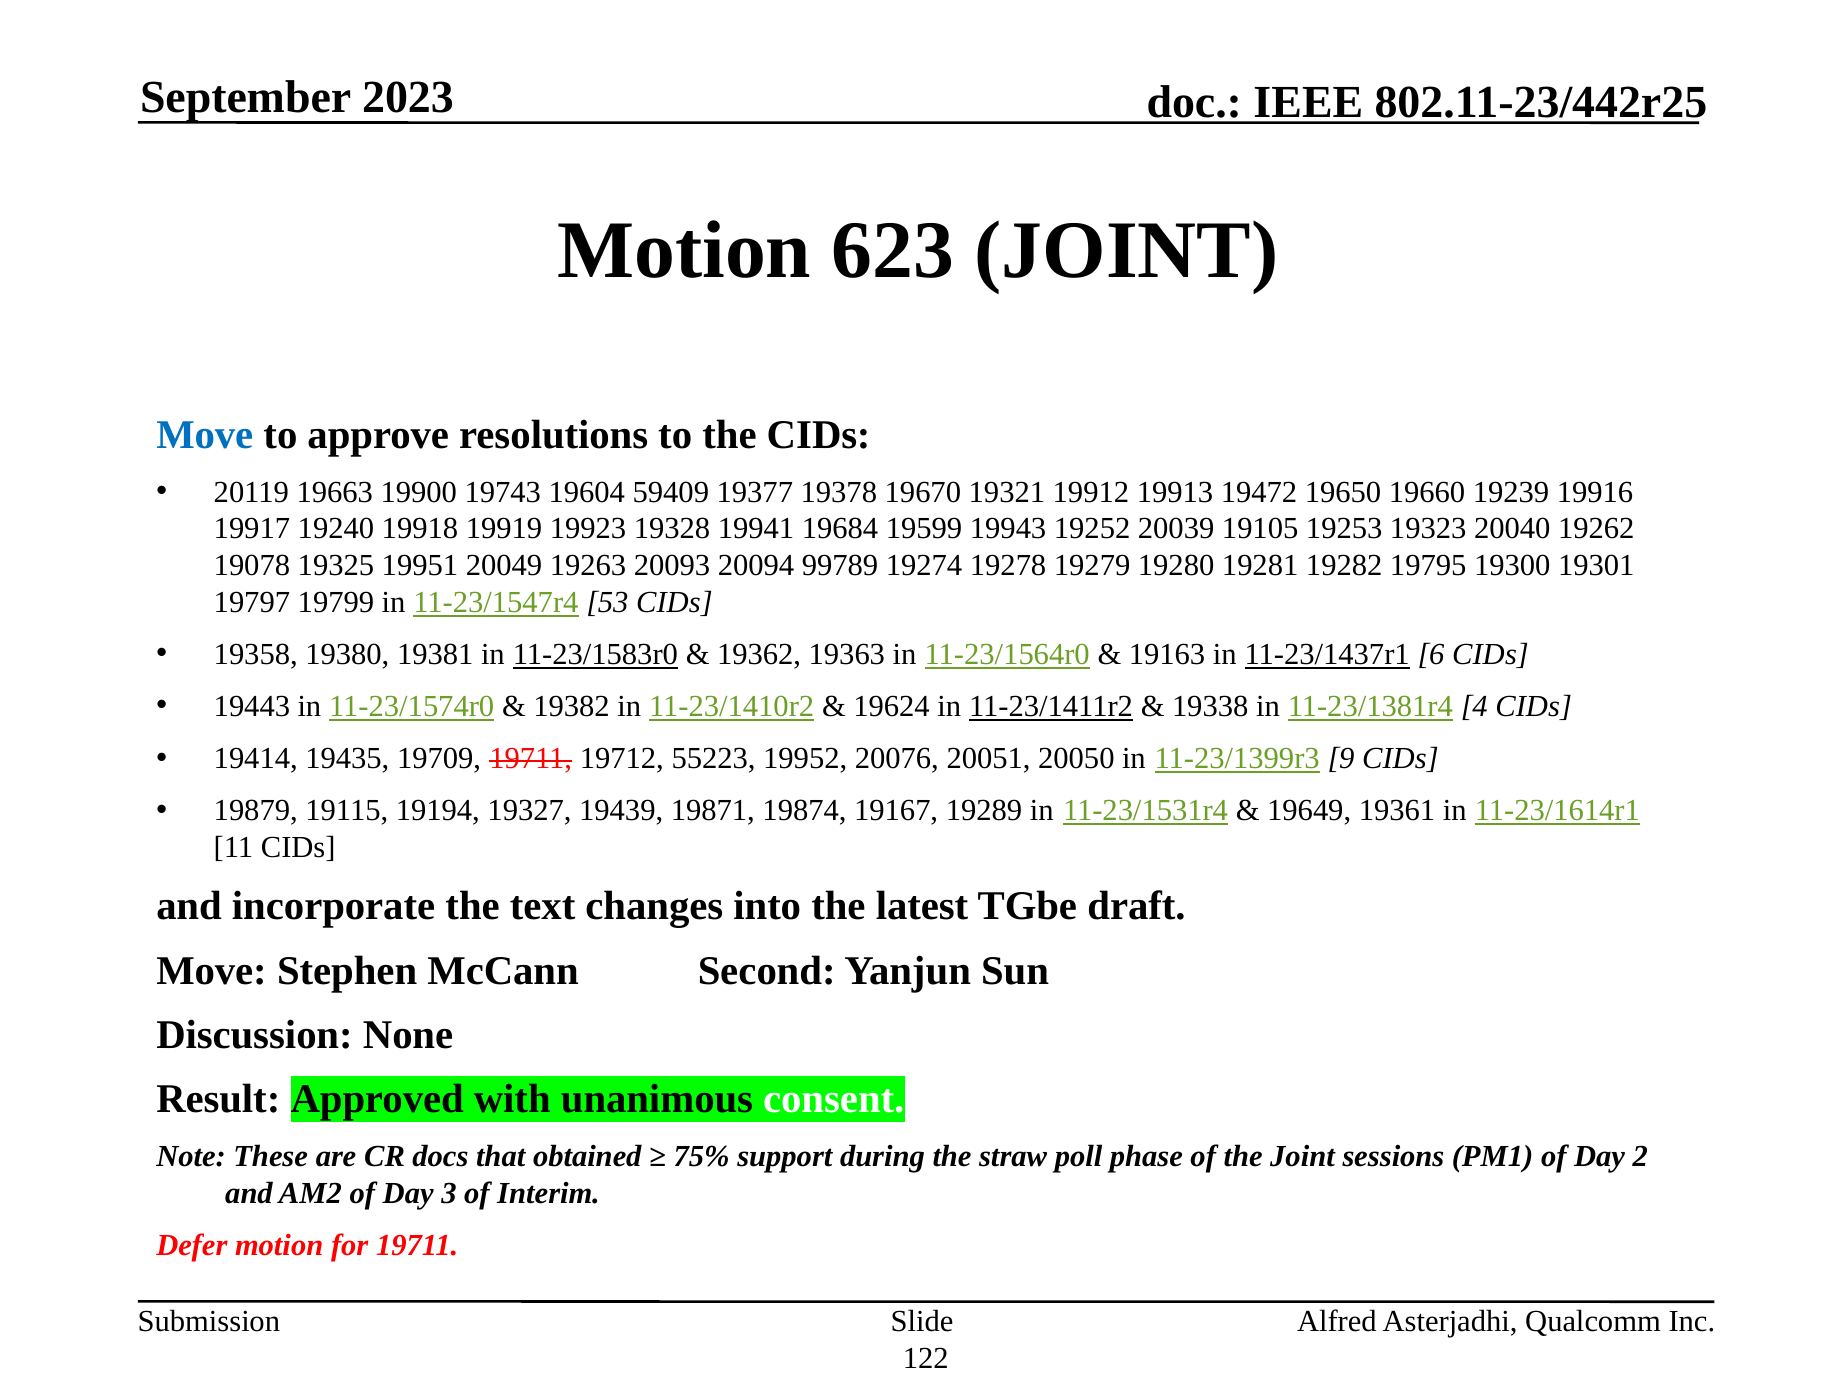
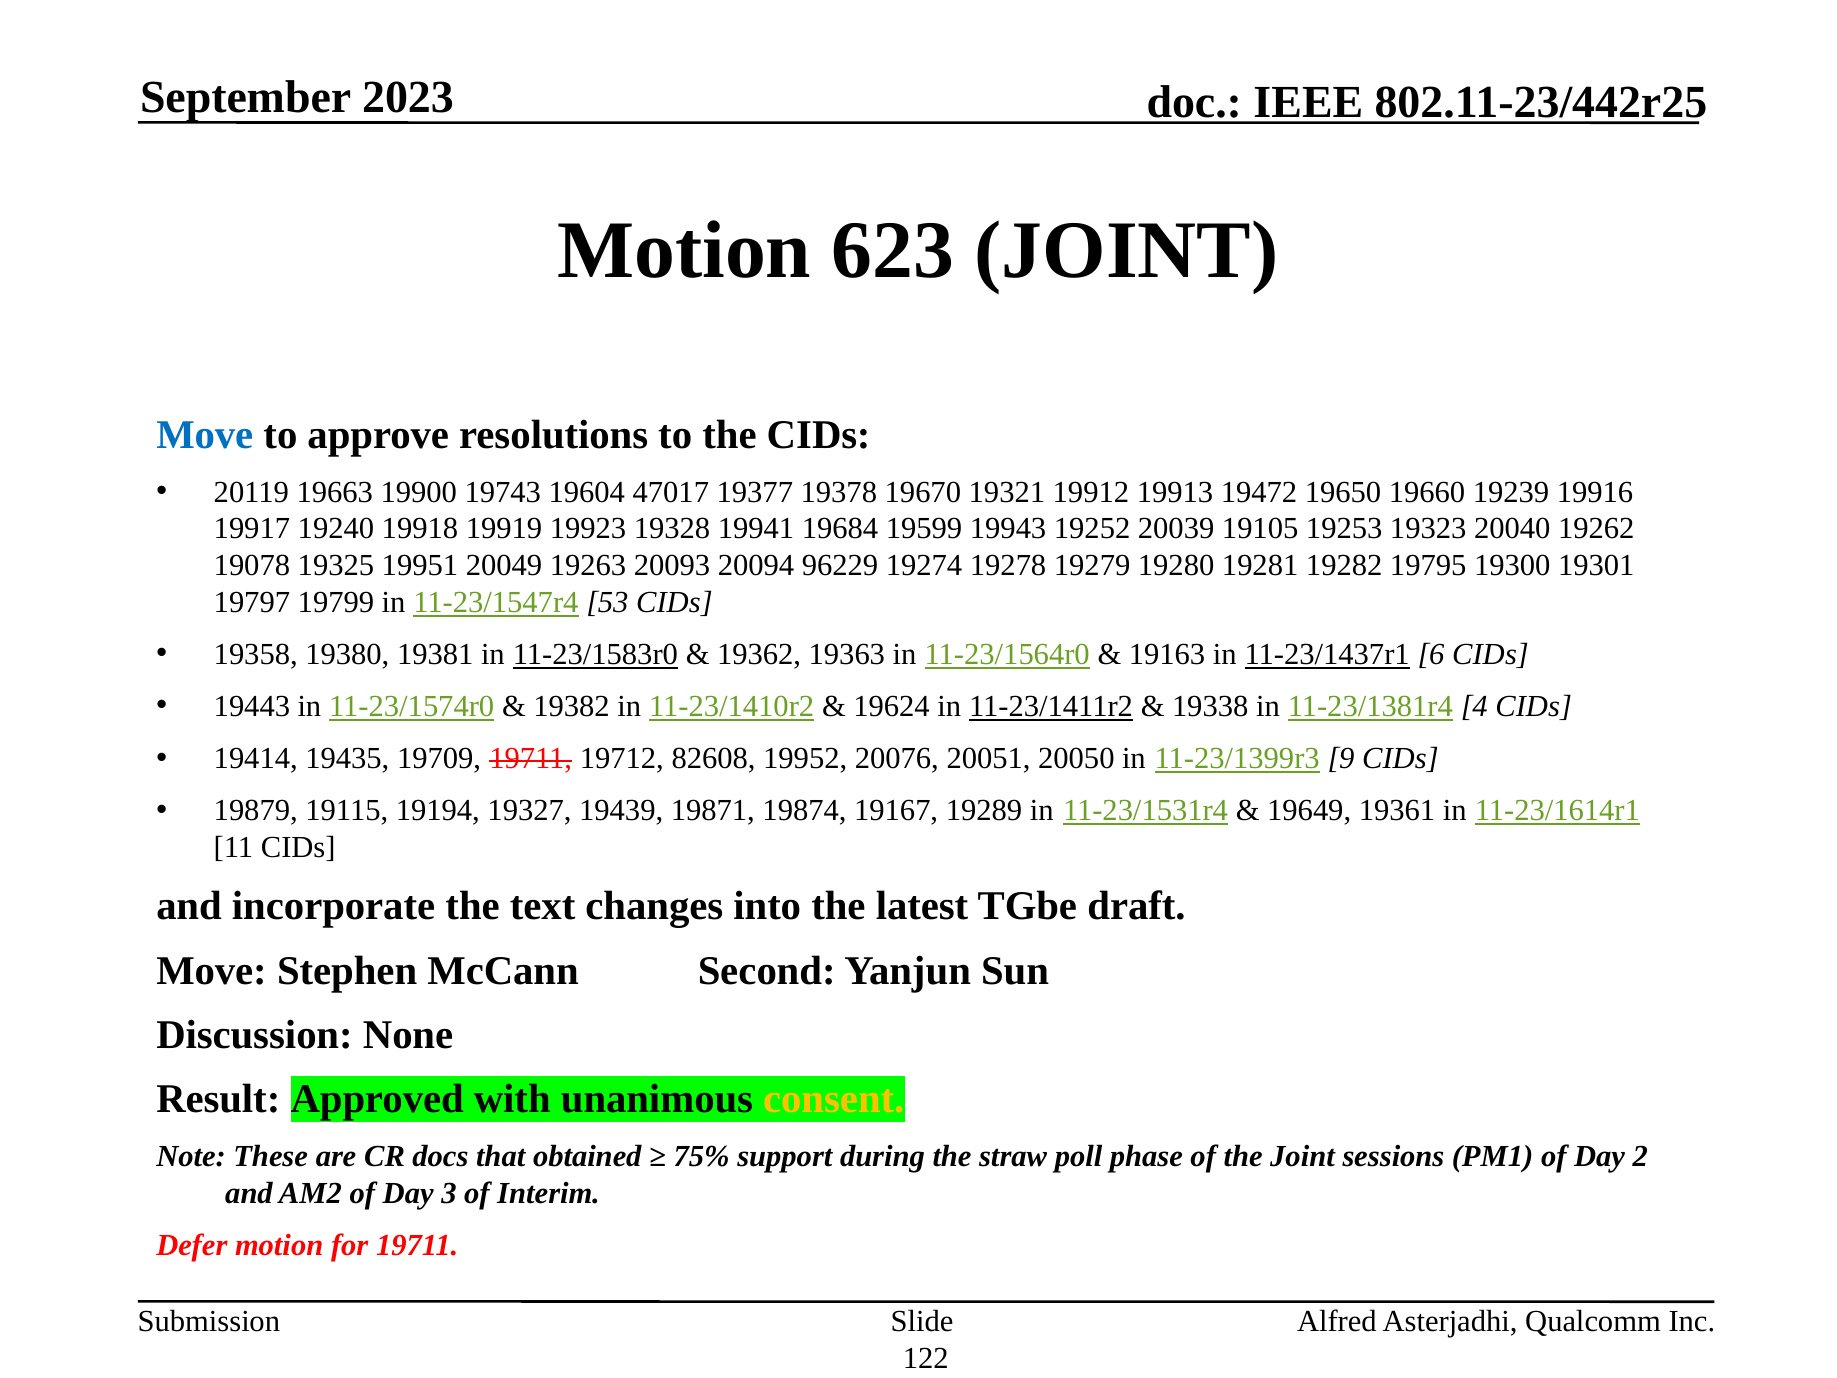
59409: 59409 -> 47017
99789: 99789 -> 96229
55223: 55223 -> 82608
consent colour: white -> yellow
